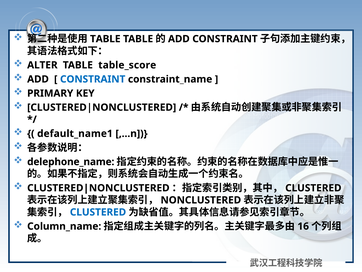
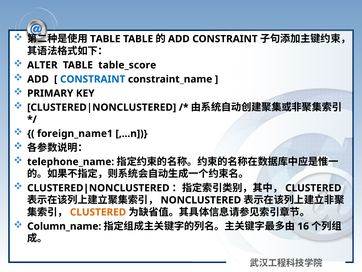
default_name1: default_name1 -> foreign_name1
delephone_name: delephone_name -> telephone_name
CLUSTERED at (98, 212) colour: blue -> orange
